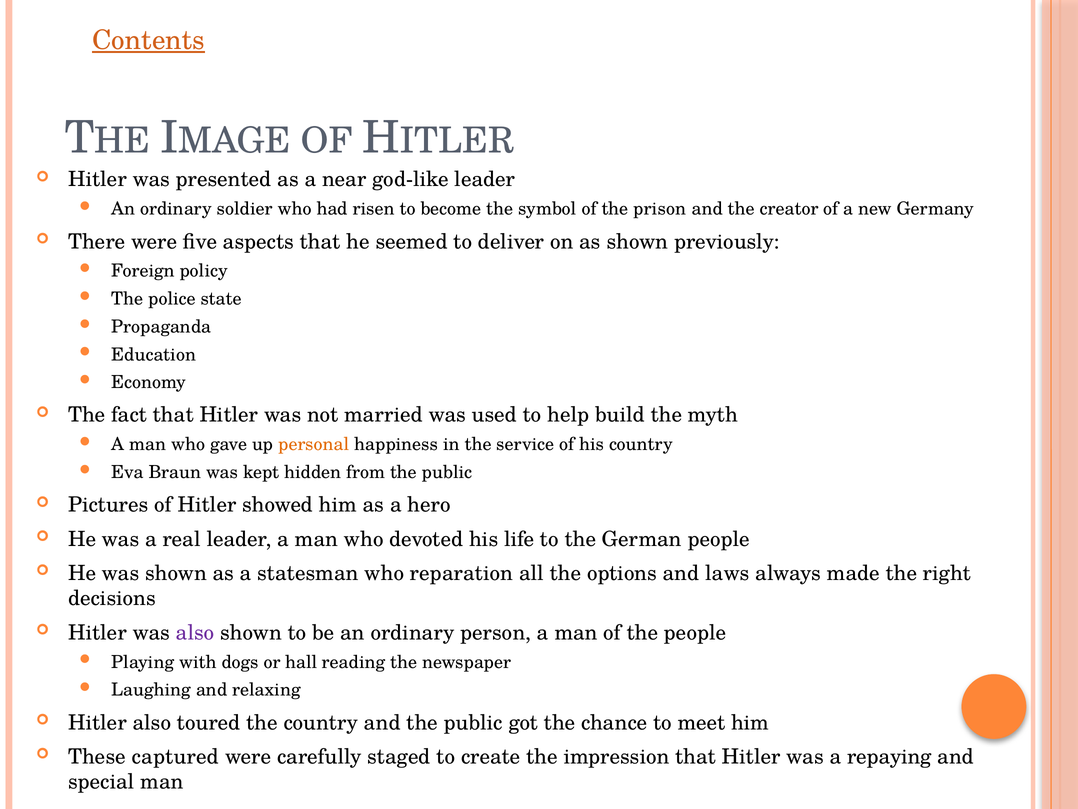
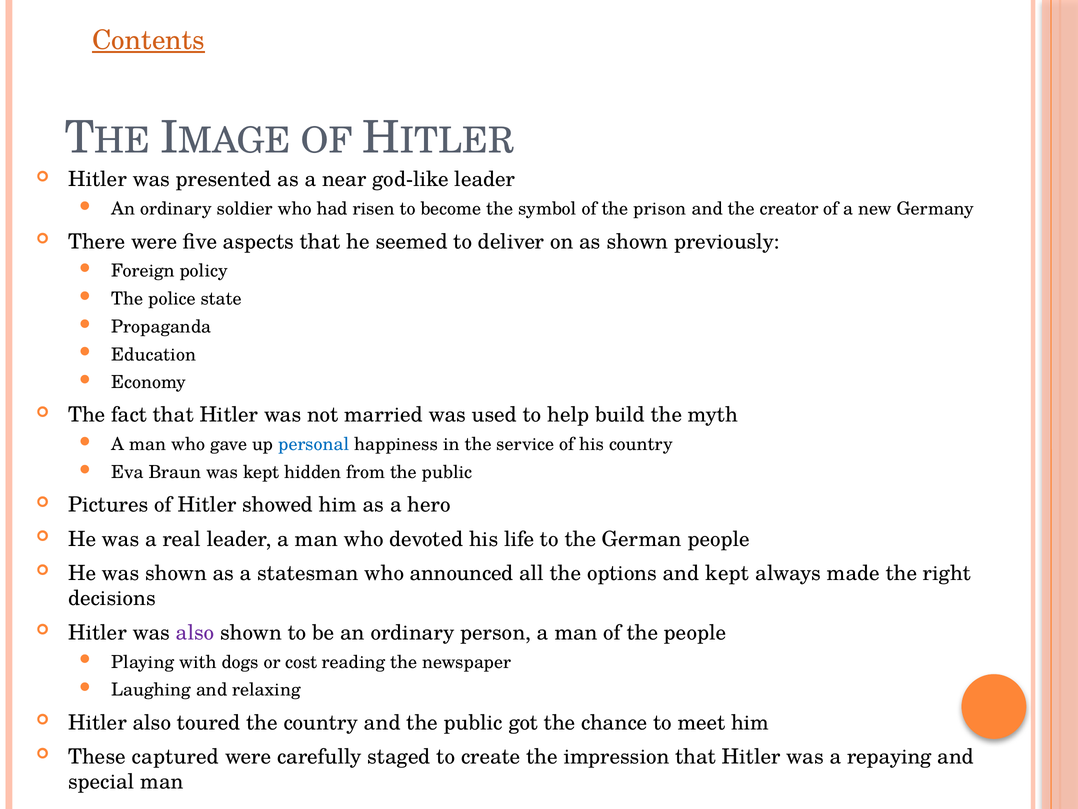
personal colour: orange -> blue
reparation: reparation -> announced
and laws: laws -> kept
hall: hall -> cost
